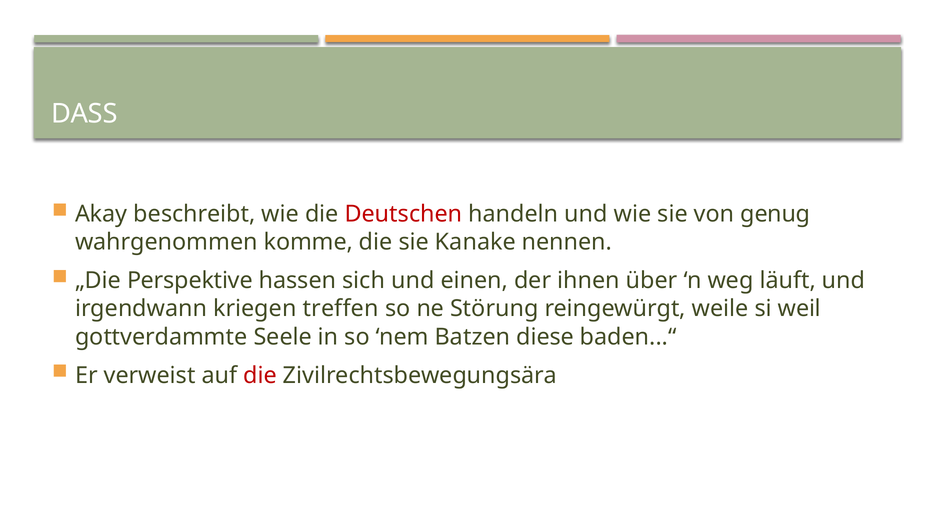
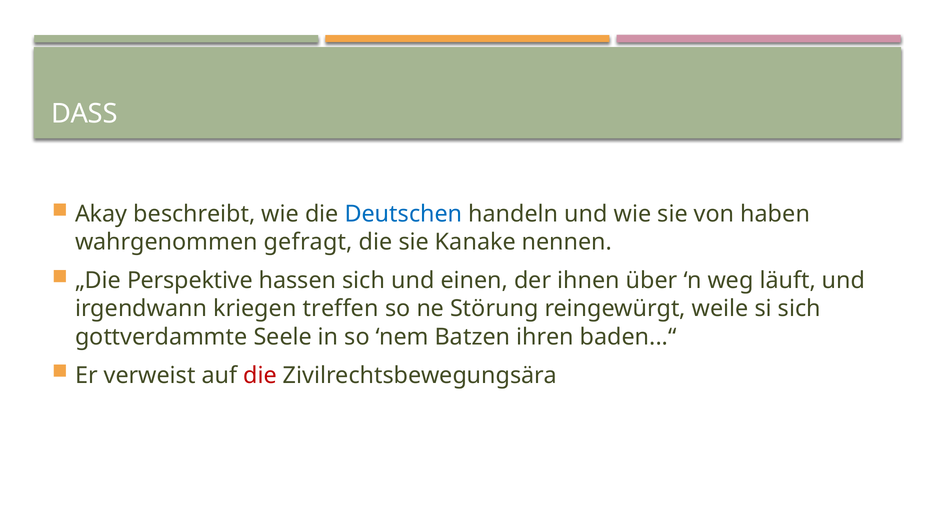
Deutschen colour: red -> blue
genug: genug -> haben
komme: komme -> gefragt
si weil: weil -> sich
diese: diese -> ihren
